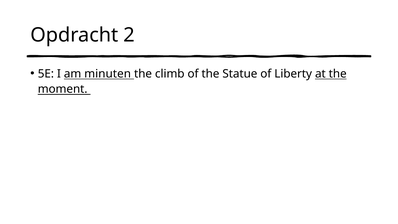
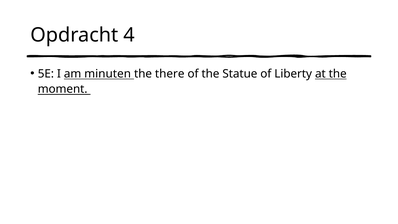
2: 2 -> 4
climb: climb -> there
